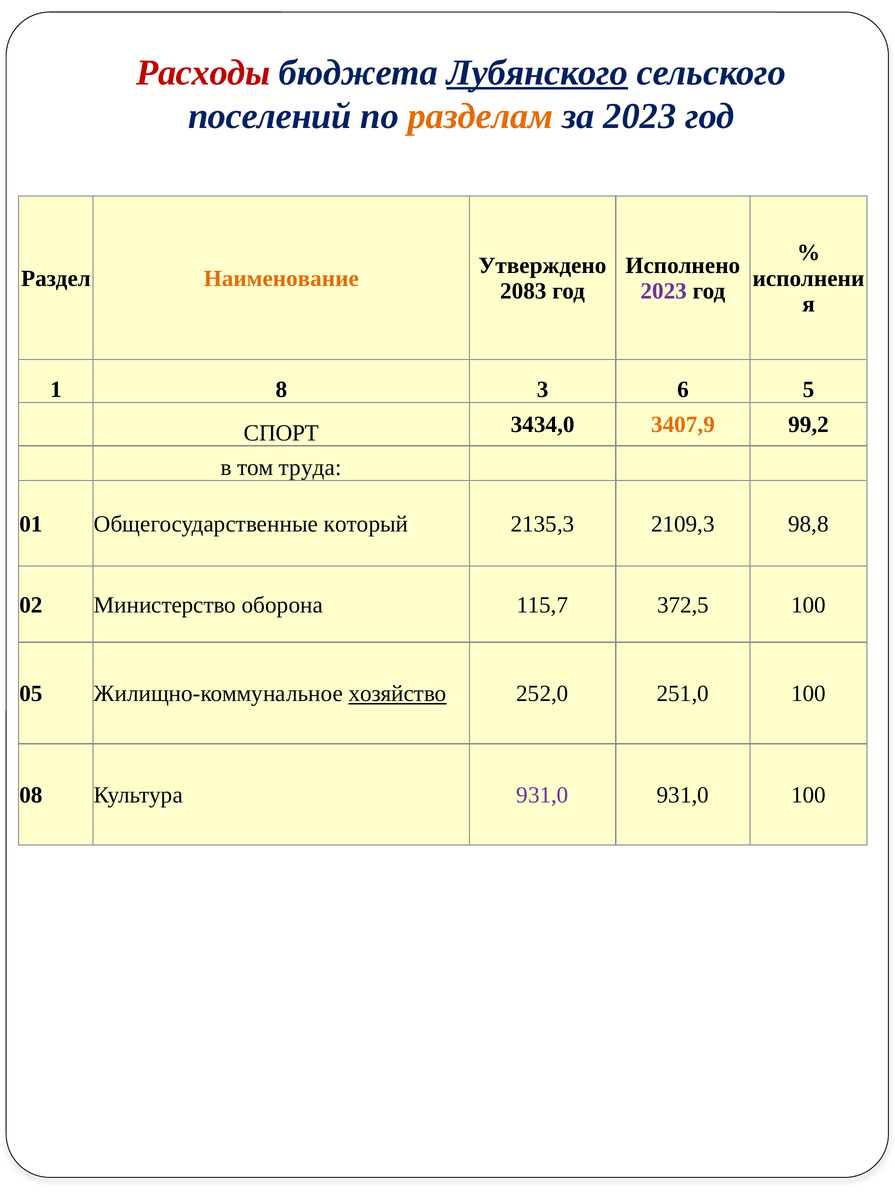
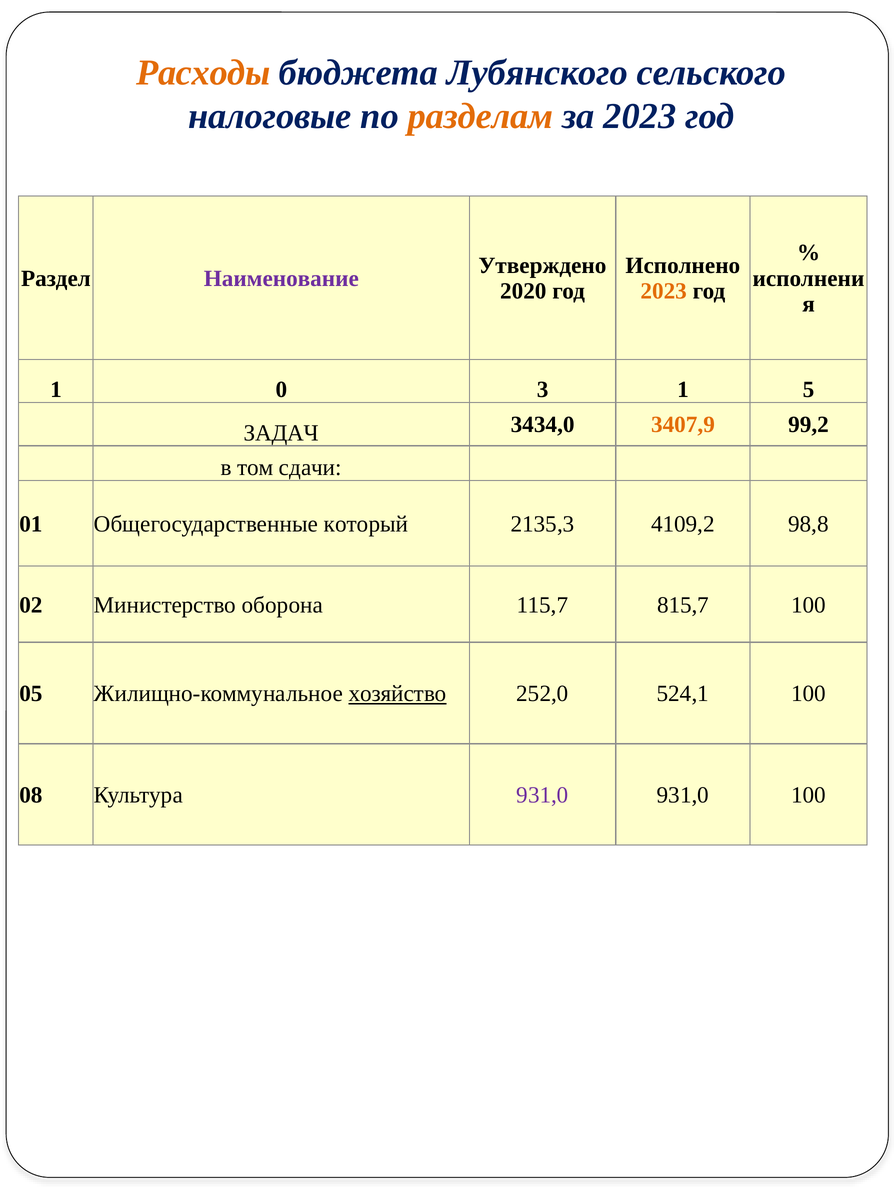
Расходы colour: red -> orange
Лубянского underline: present -> none
поселений: поселений -> налоговые
Наименование colour: orange -> purple
2083: 2083 -> 2020
2023 at (664, 291) colour: purple -> orange
8: 8 -> 0
3 6: 6 -> 1
СПОРТ: СПОРТ -> ЗАДАЧ
труда: труда -> сдачи
2109,3: 2109,3 -> 4109,2
372,5: 372,5 -> 815,7
251,0: 251,0 -> 524,1
